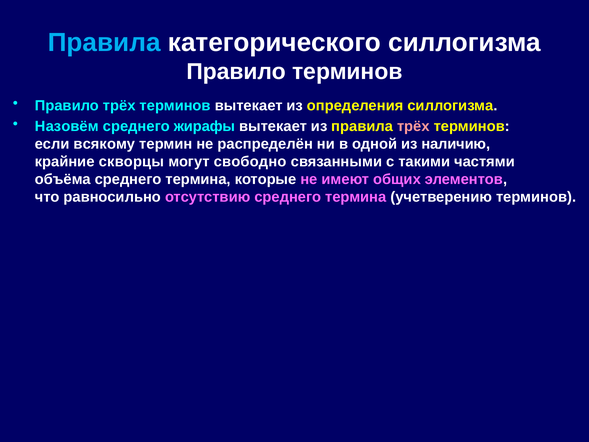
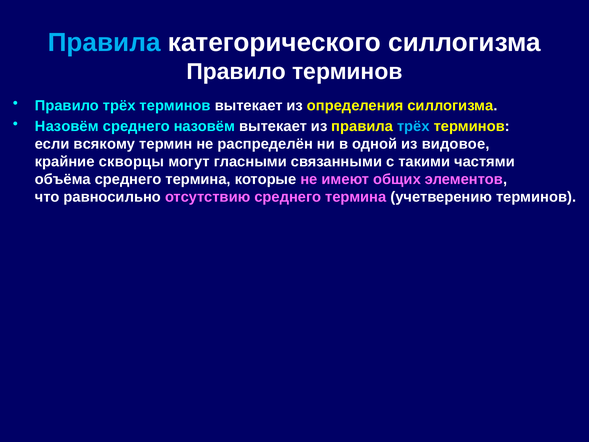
среднего жирафы: жирафы -> назовём
трёх at (413, 126) colour: pink -> light blue
наличию: наличию -> видовое
свободно: свободно -> гласными
